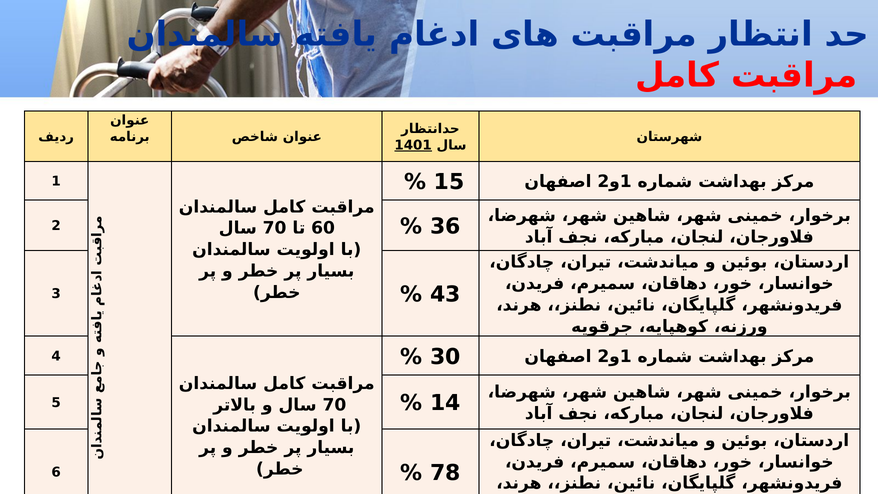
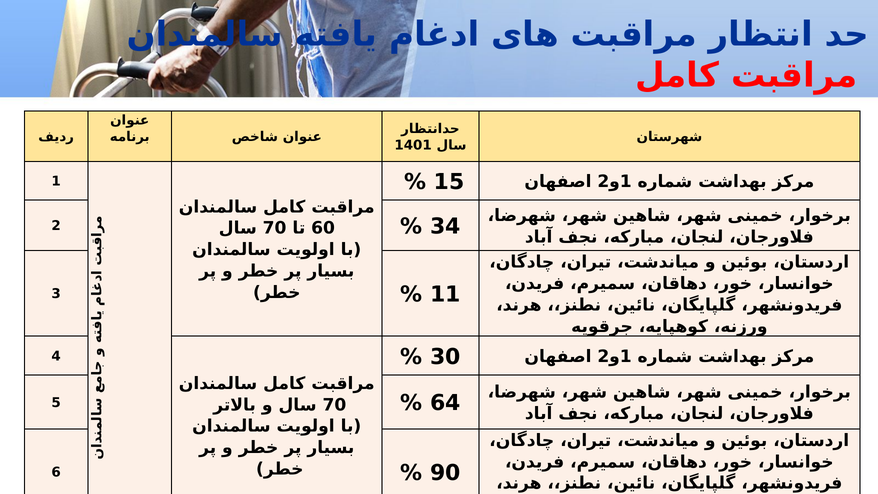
1401 underline: present -> none
36: 36 -> 34
43: 43 -> 11
14: 14 -> 64
78: 78 -> 90
